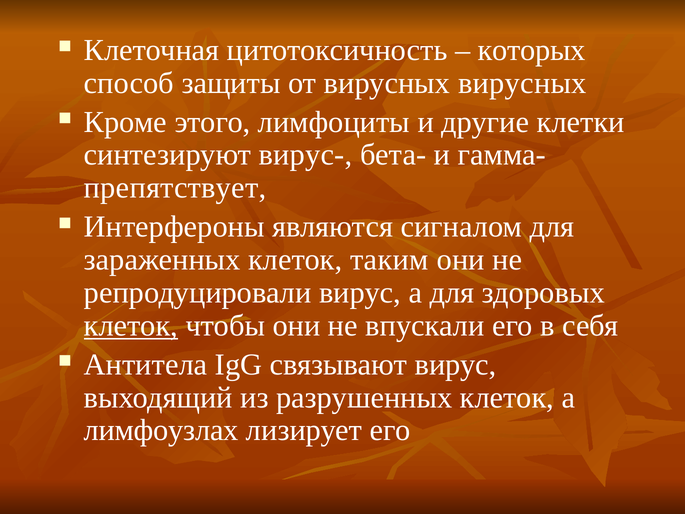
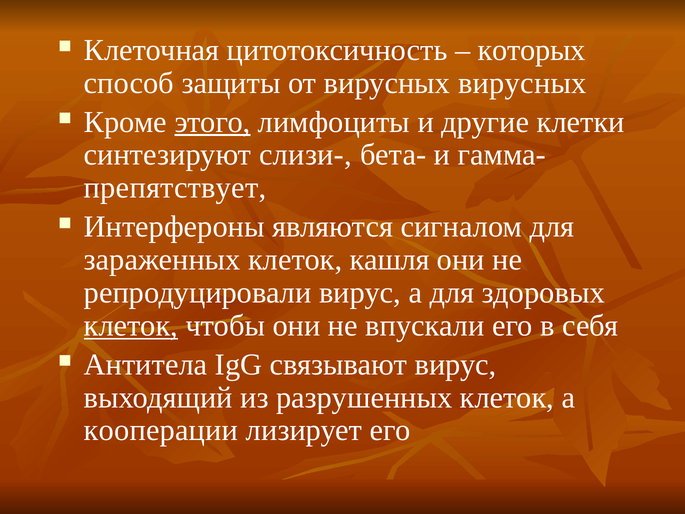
этого underline: none -> present
вирус-: вирус- -> слизи-
таким: таким -> кашля
лимфоузлах: лимфоузлах -> кооперации
